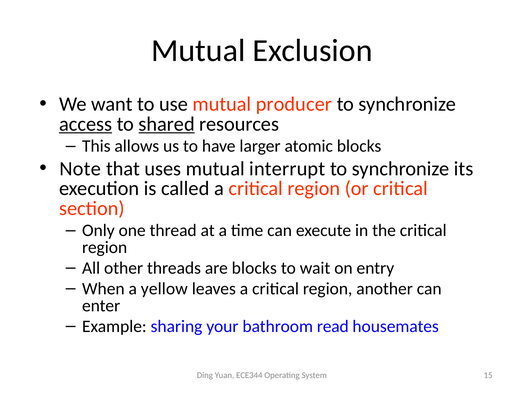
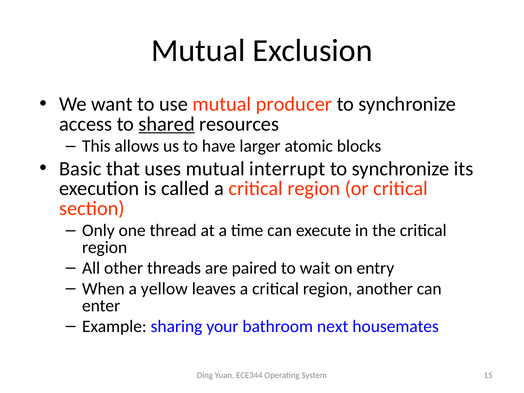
access underline: present -> none
Note: Note -> Basic
are blocks: blocks -> paired
read: read -> next
